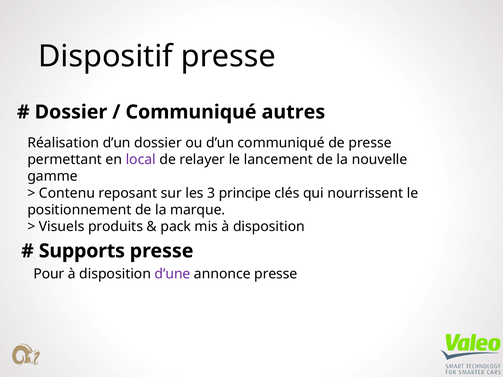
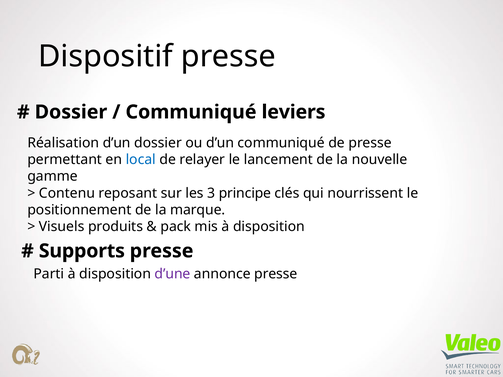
autres: autres -> leviers
local colour: purple -> blue
Pour: Pour -> Parti
